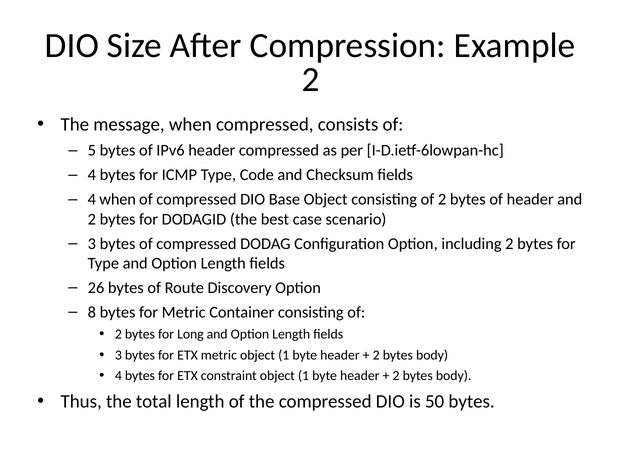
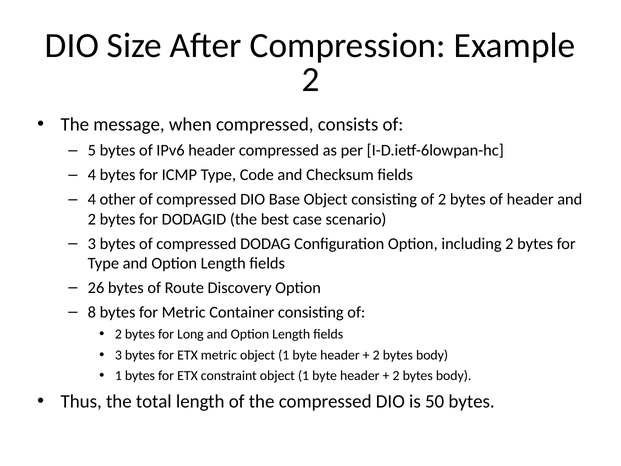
4 when: when -> other
4 at (118, 376): 4 -> 1
